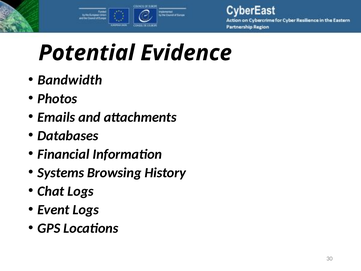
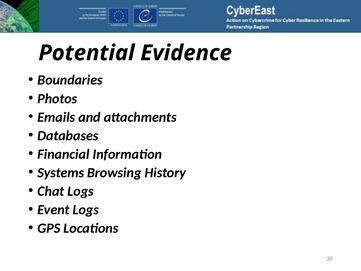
Bandwidth: Bandwidth -> Boundaries
